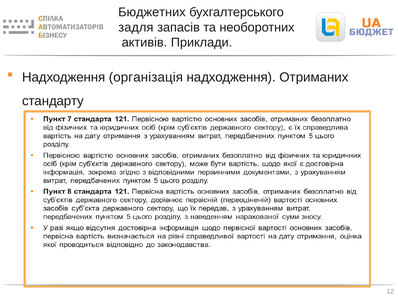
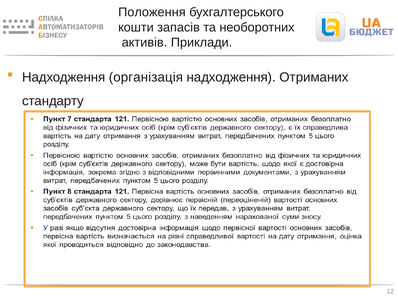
Бюджетних: Бюджетних -> Положення
задля: задля -> кошти
